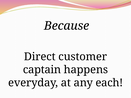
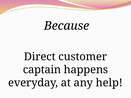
each: each -> help
